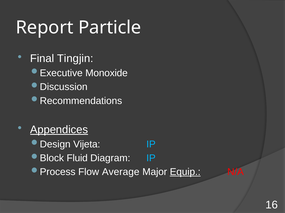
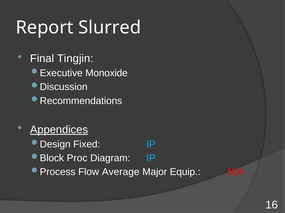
Particle: Particle -> Slurred
Vijeta: Vijeta -> Fixed
Fluid: Fluid -> Proc
Equip underline: present -> none
